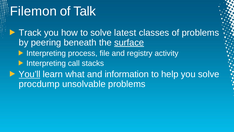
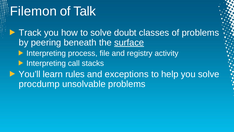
latest: latest -> doubt
You’ll underline: present -> none
what: what -> rules
information: information -> exceptions
